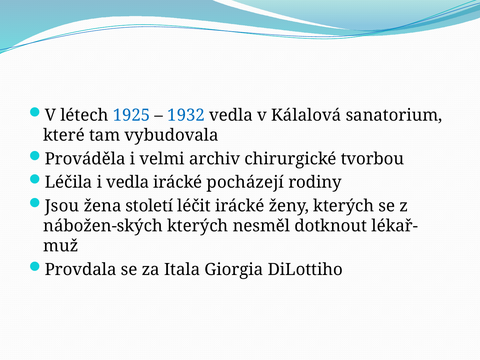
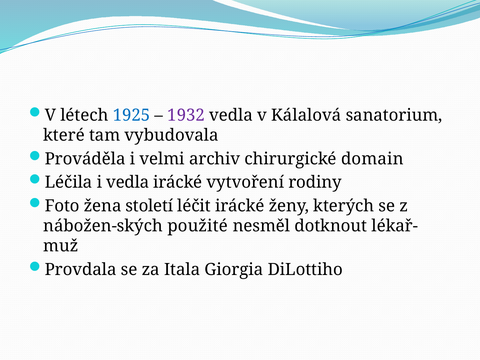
1932 colour: blue -> purple
tvorbou: tvorbou -> domain
pocházejí: pocházejí -> vytvoření
Jsou: Jsou -> Foto
nábožen-ských kterých: kterých -> použité
